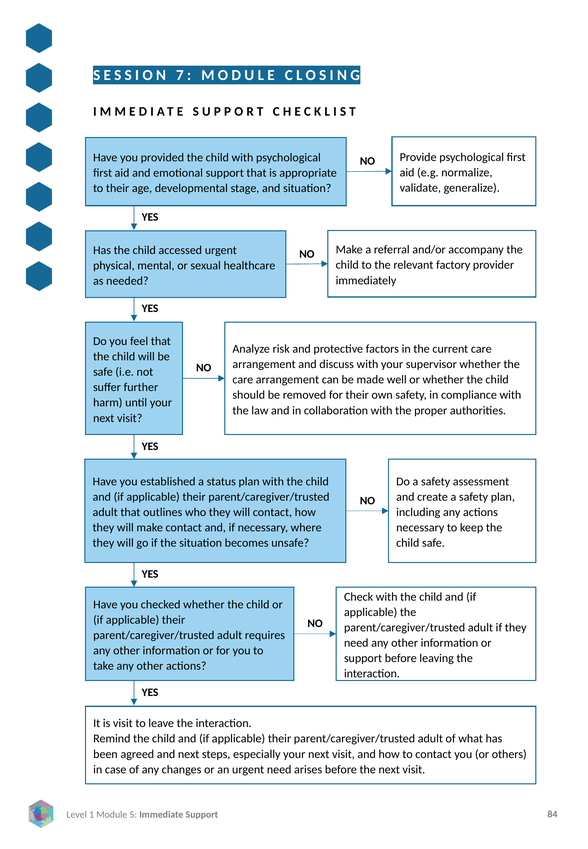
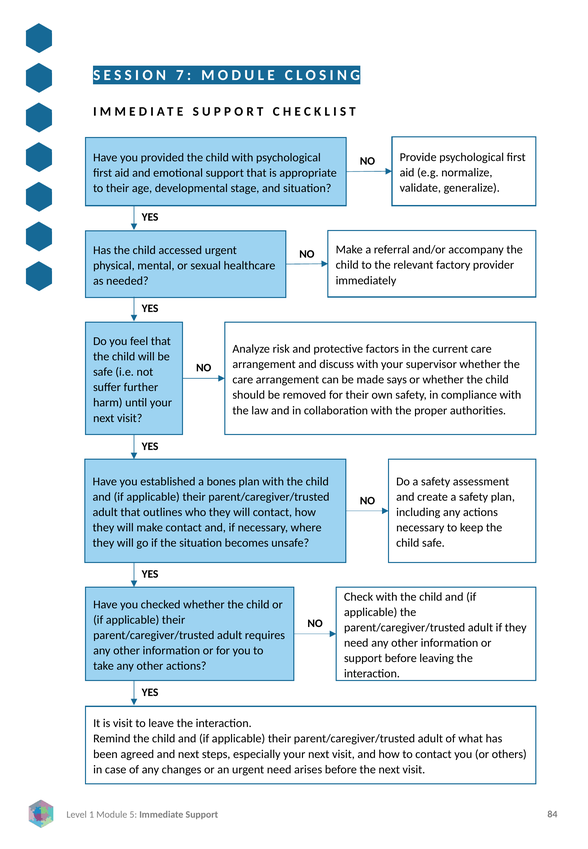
well: well -> says
status: status -> bones
